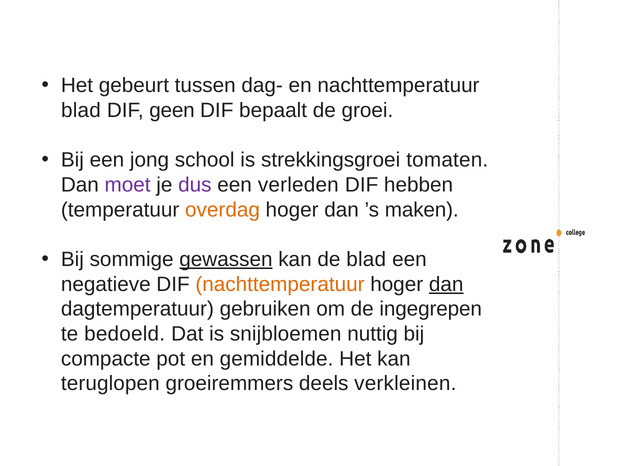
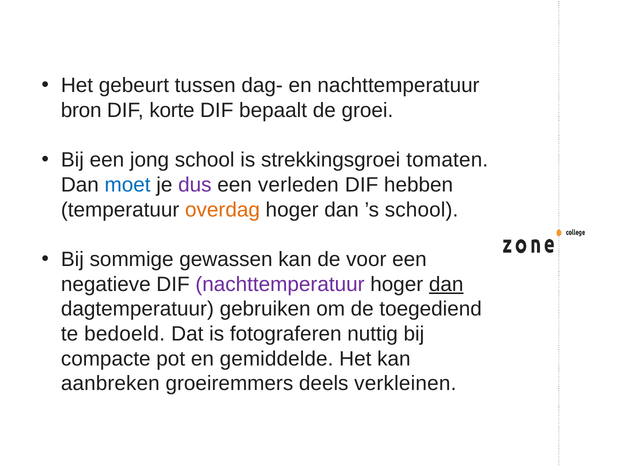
blad at (81, 110): blad -> bron
geen: geen -> korte
moet colour: purple -> blue
’s maken: maken -> school
gewassen underline: present -> none
de blad: blad -> voor
nachttemperatuur at (280, 284) colour: orange -> purple
ingegrepen: ingegrepen -> toegediend
snijbloemen: snijbloemen -> fotograferen
teruglopen: teruglopen -> aanbreken
